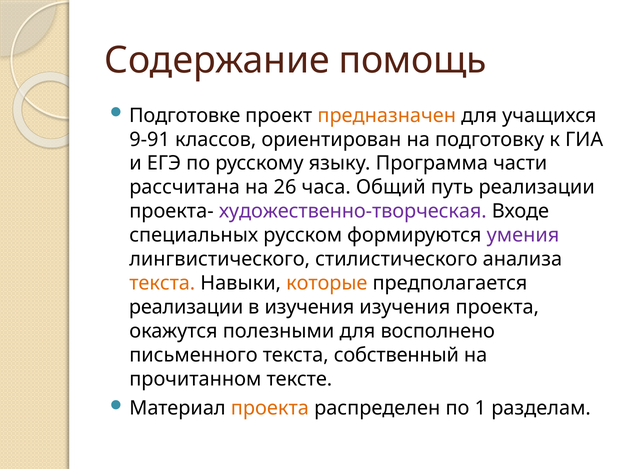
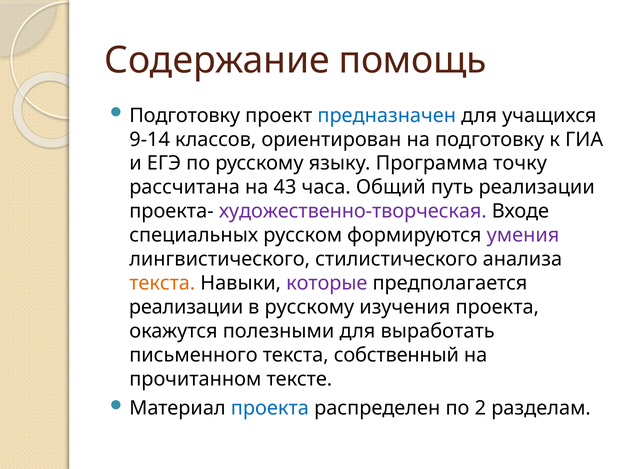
Подготовке at (185, 115): Подготовке -> Подготовку
предназначен colour: orange -> blue
9-91: 9-91 -> 9-14
части: части -> точку
26: 26 -> 43
которые colour: orange -> purple
в изучения: изучения -> русскому
восполнено: восполнено -> выработать
проекта at (270, 408) colour: orange -> blue
1: 1 -> 2
